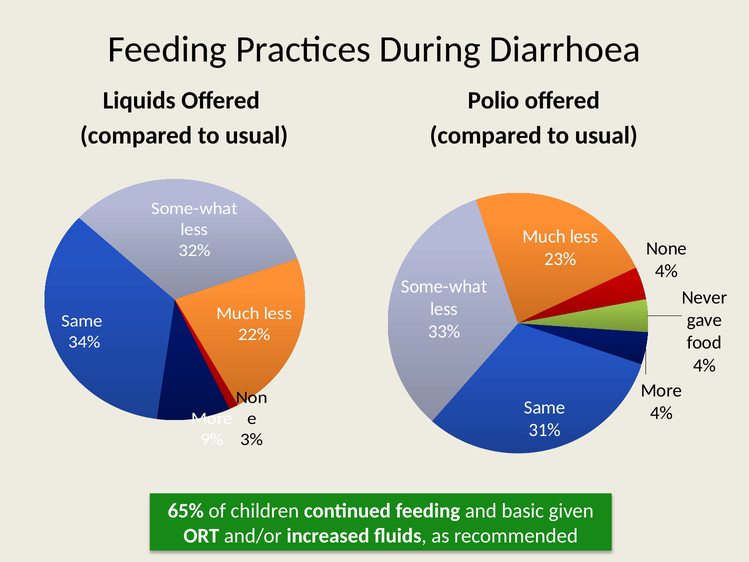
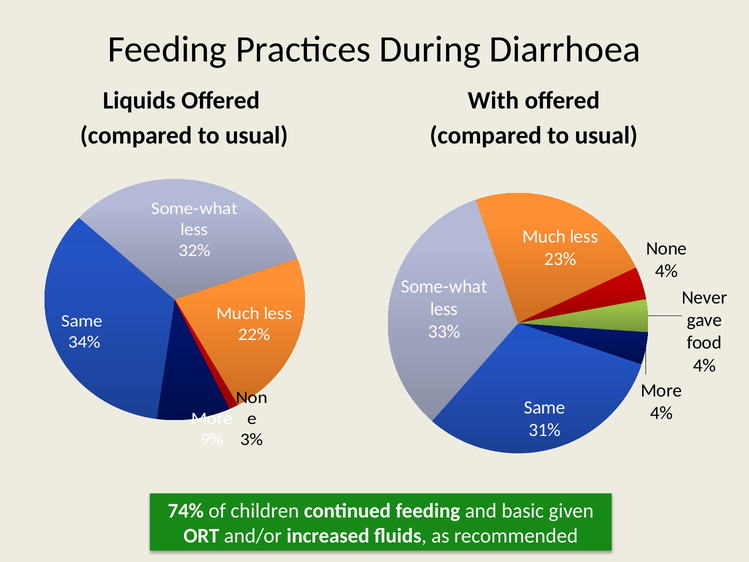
Polio: Polio -> With
65%: 65% -> 74%
